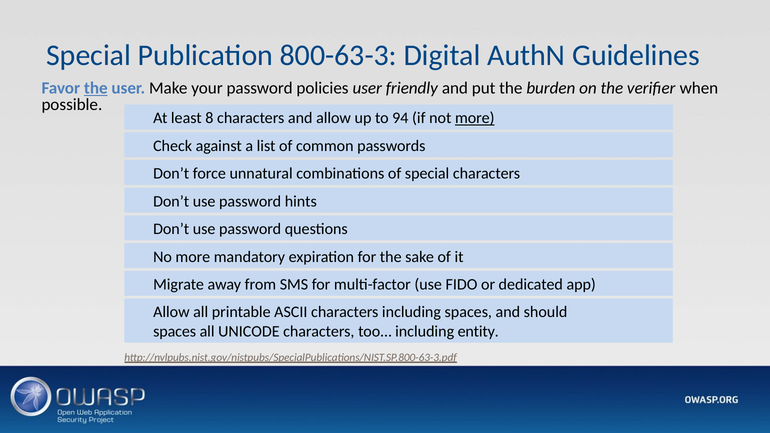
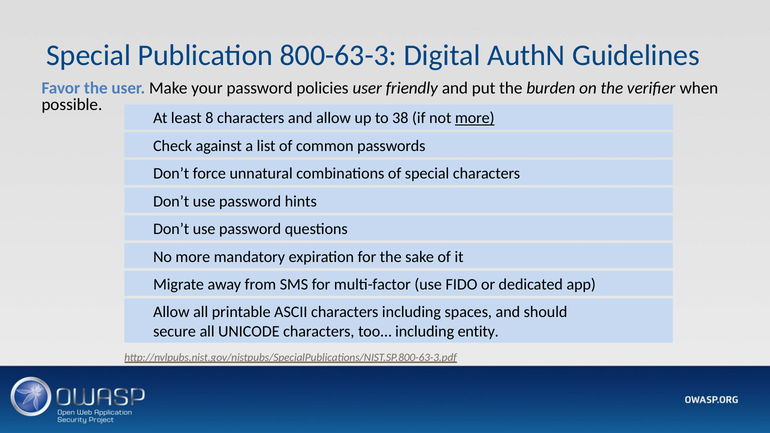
the at (96, 88) underline: present -> none
94: 94 -> 38
spaces at (175, 331): spaces -> secure
